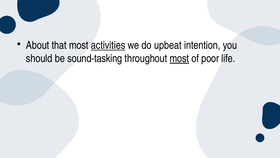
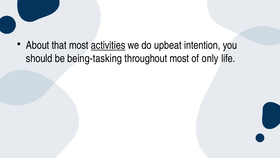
sound-tasking: sound-tasking -> being-tasking
most at (179, 58) underline: present -> none
poor: poor -> only
